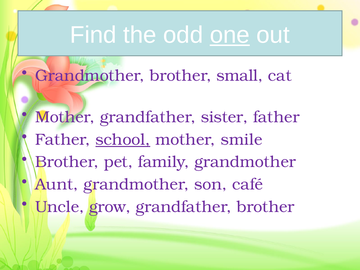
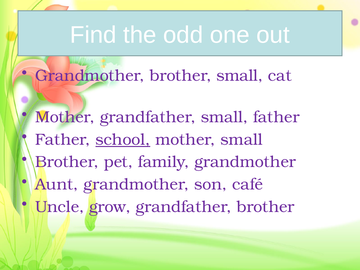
one underline: present -> none
grandfather sister: sister -> small
mother smile: smile -> small
